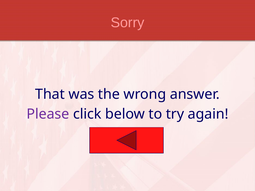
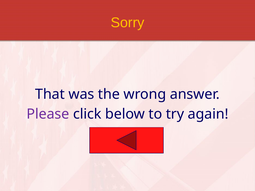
Sorry colour: pink -> yellow
